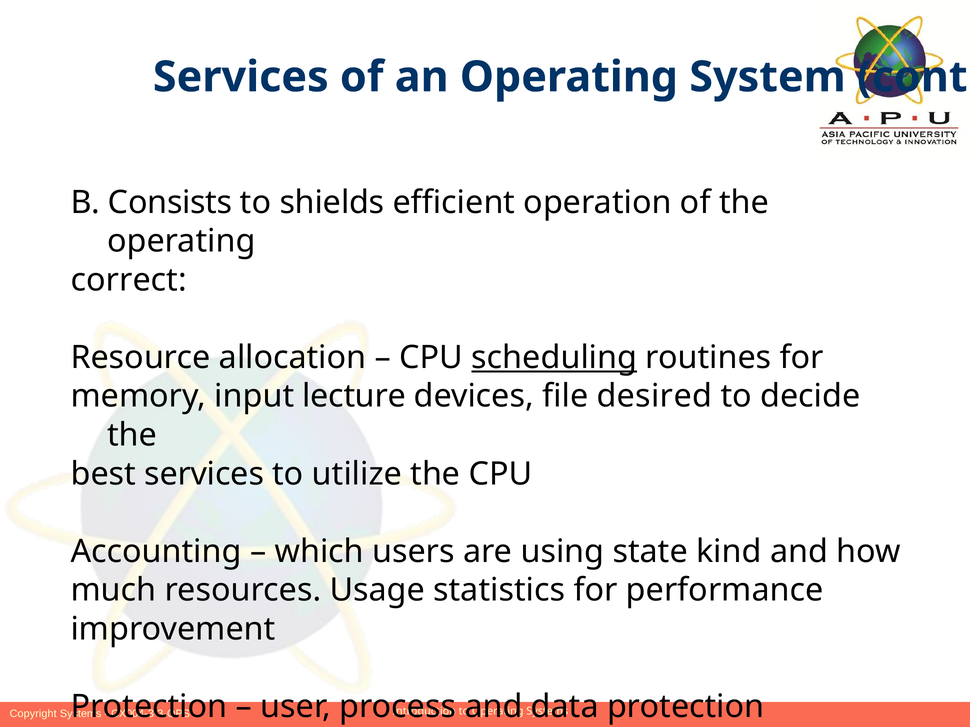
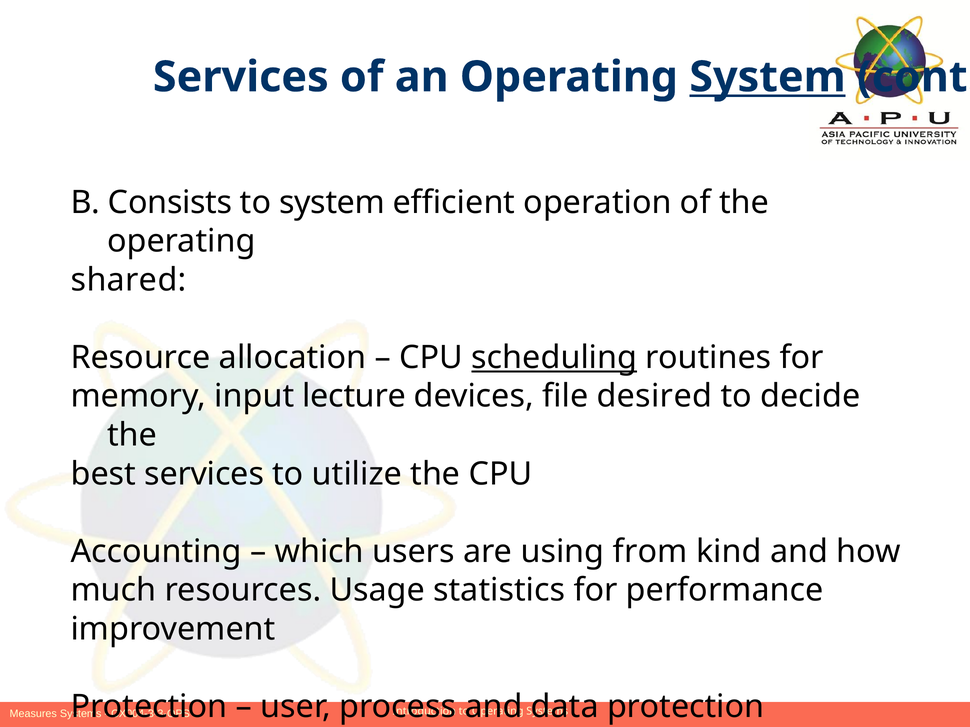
System at (767, 77) underline: none -> present
to shields: shields -> system
correct: correct -> shared
state: state -> from
Copyright: Copyright -> Measures
